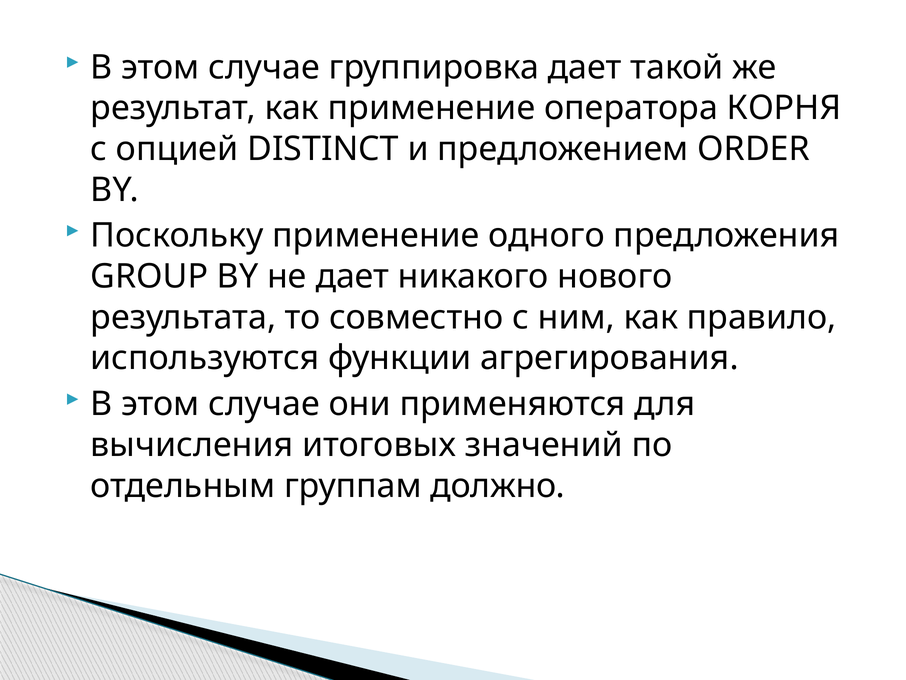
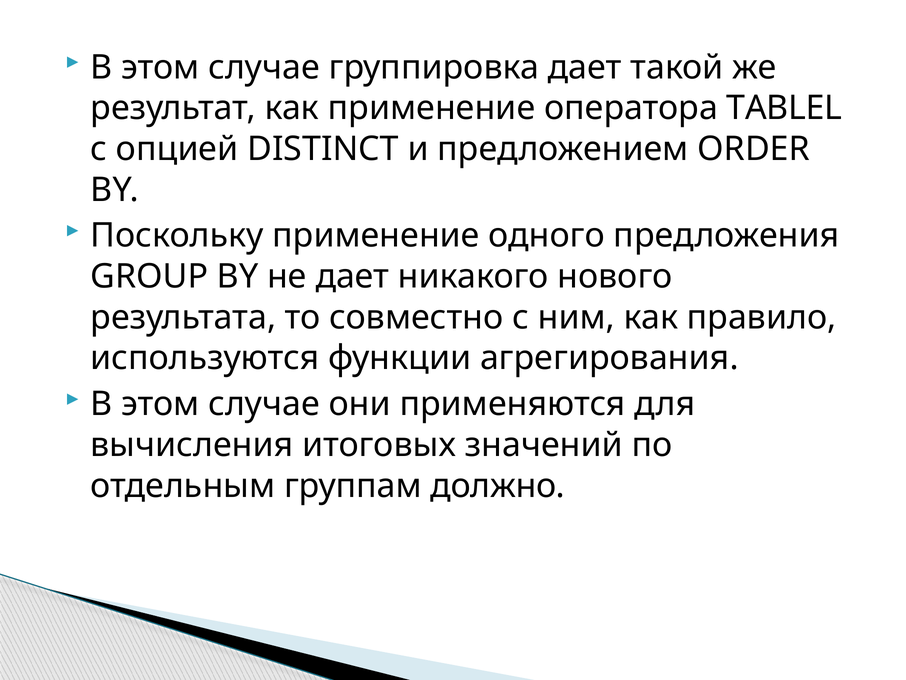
КОРНЯ: КОРНЯ -> TABLEL
